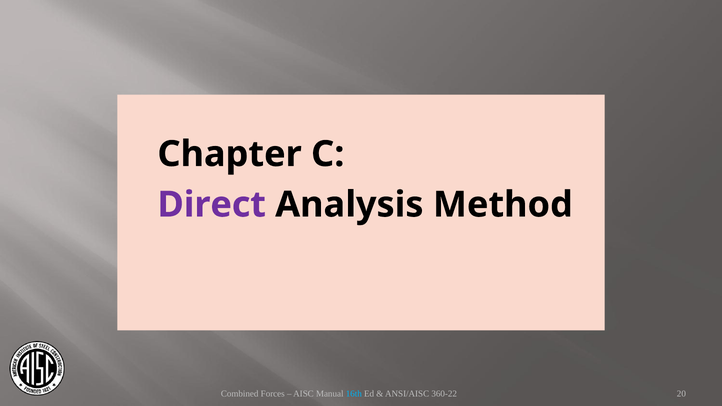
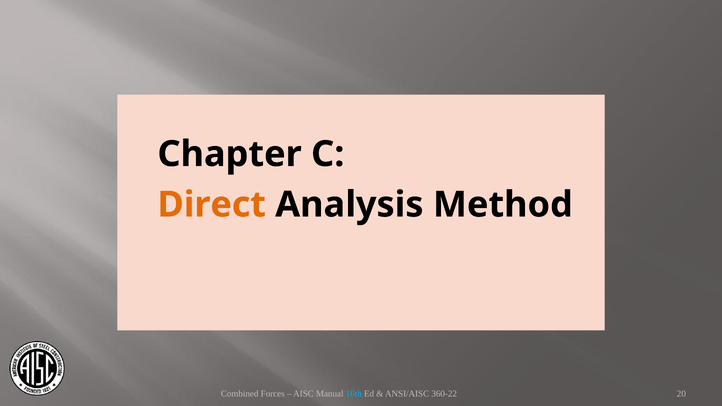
Direct colour: purple -> orange
